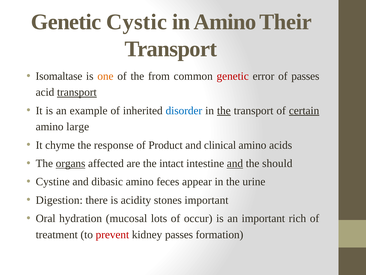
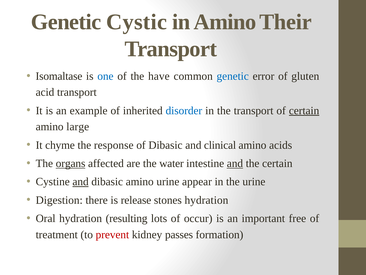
one colour: orange -> blue
from: from -> have
genetic at (233, 76) colour: red -> blue
of passes: passes -> gluten
transport at (77, 92) underline: present -> none
the at (224, 110) underline: present -> none
of Product: Product -> Dibasic
intact: intact -> water
the should: should -> certain
and at (81, 181) underline: none -> present
amino feces: feces -> urine
acidity: acidity -> release
stones important: important -> hydration
mucosal: mucosal -> resulting
rich: rich -> free
